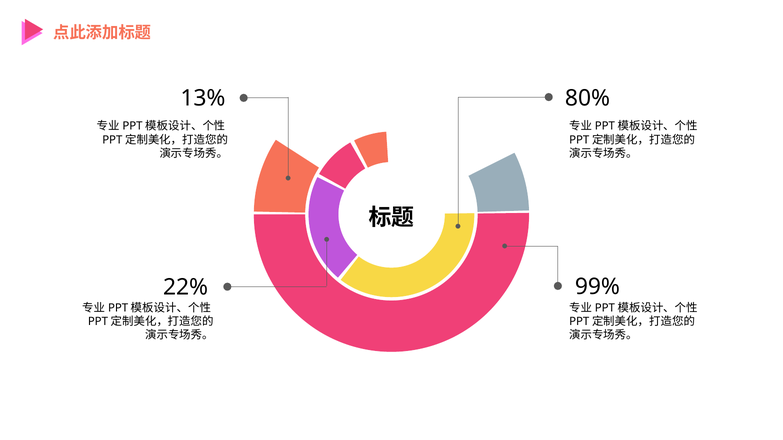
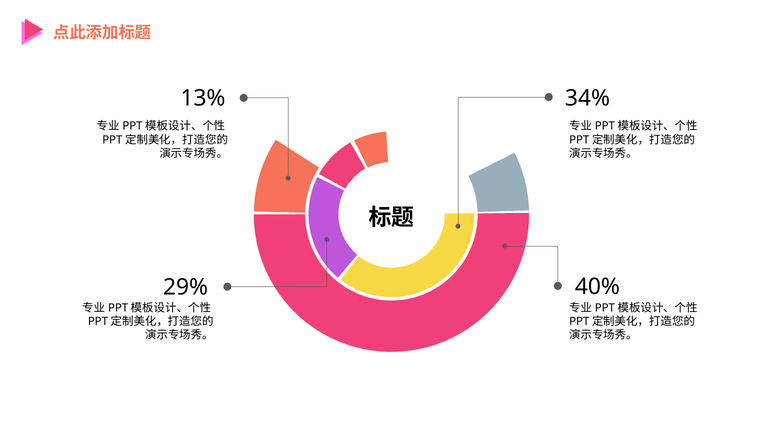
80%: 80% -> 34%
99%: 99% -> 40%
22%: 22% -> 29%
